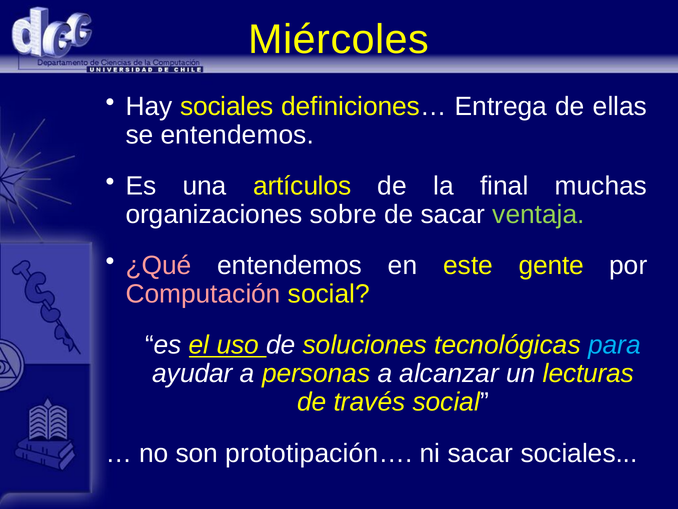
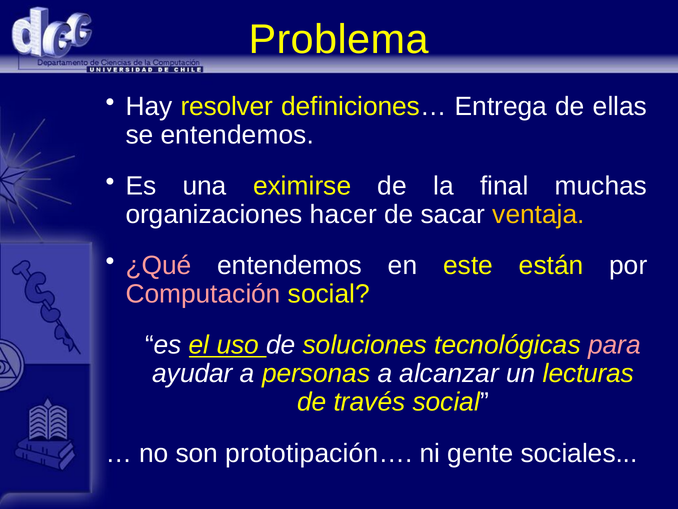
Miércoles: Miércoles -> Problema
Hay sociales: sociales -> resolver
artículos: artículos -> eximirse
sobre: sobre -> hacer
ventaja colour: light green -> yellow
gente: gente -> están
para colour: light blue -> pink
ni sacar: sacar -> gente
